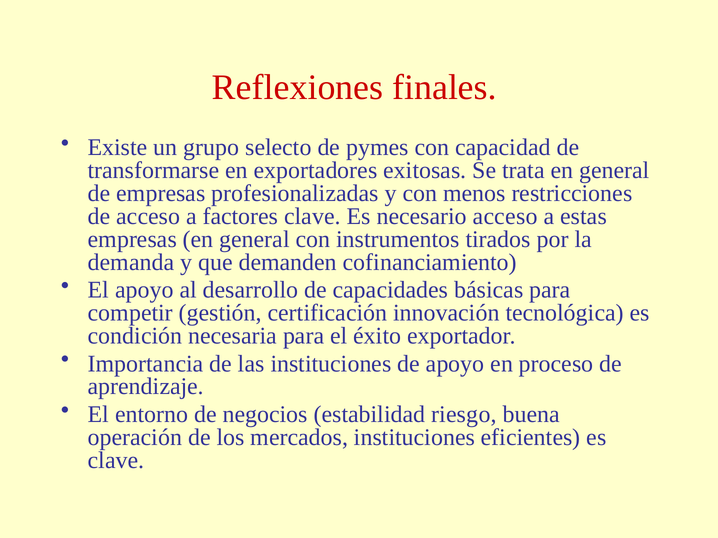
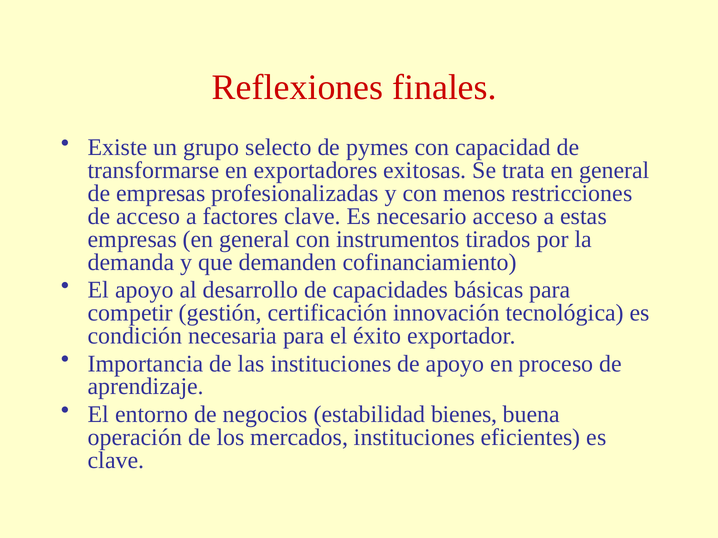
riesgo: riesgo -> bienes
